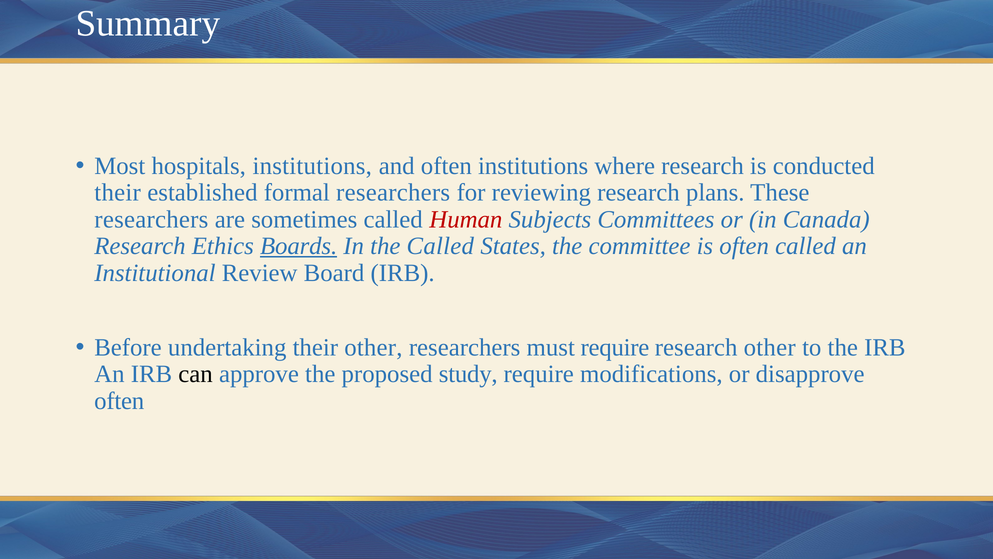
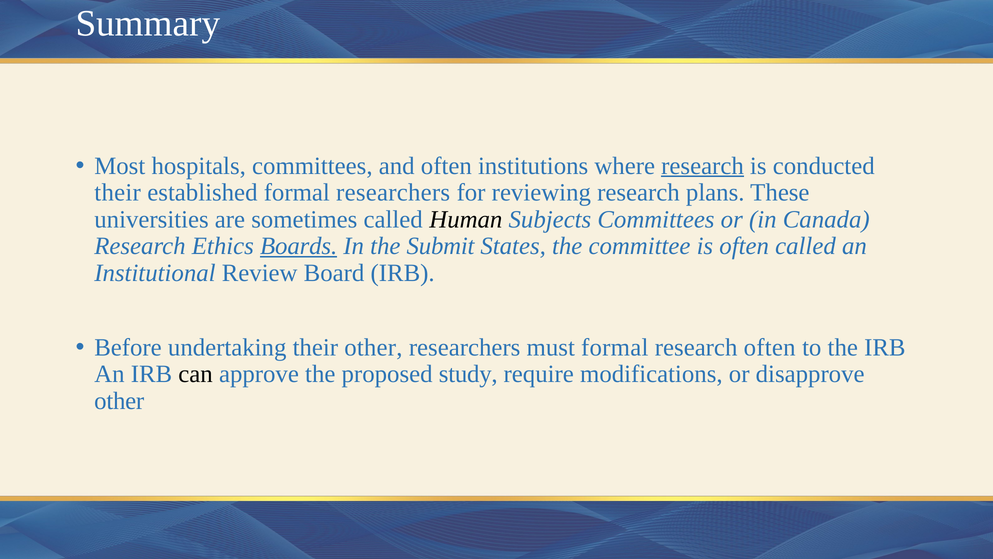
hospitals institutions: institutions -> committees
research at (703, 166) underline: none -> present
researchers at (151, 219): researchers -> universities
Human colour: red -> black
the Called: Called -> Submit
must require: require -> formal
research other: other -> often
often at (119, 401): often -> other
